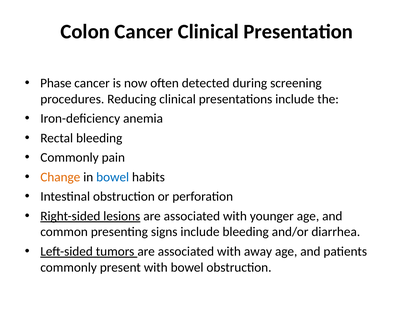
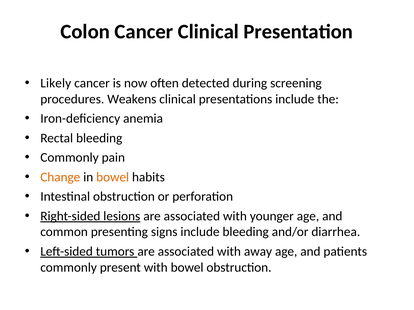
Phase: Phase -> Likely
Reducing: Reducing -> Weakens
bowel at (113, 177) colour: blue -> orange
